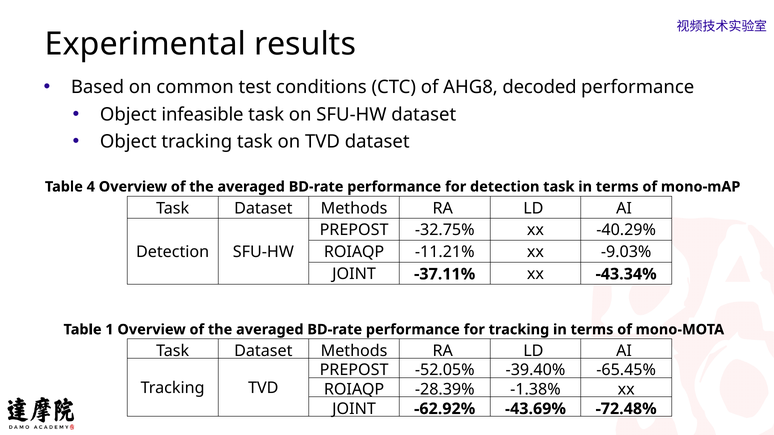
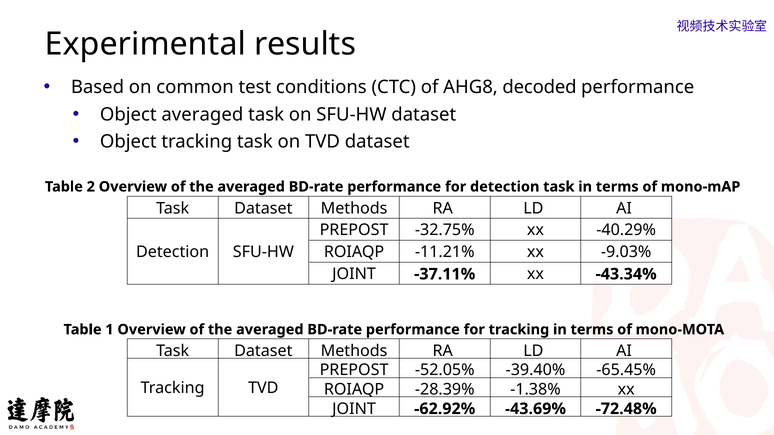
Object infeasible: infeasible -> averaged
4: 4 -> 2
